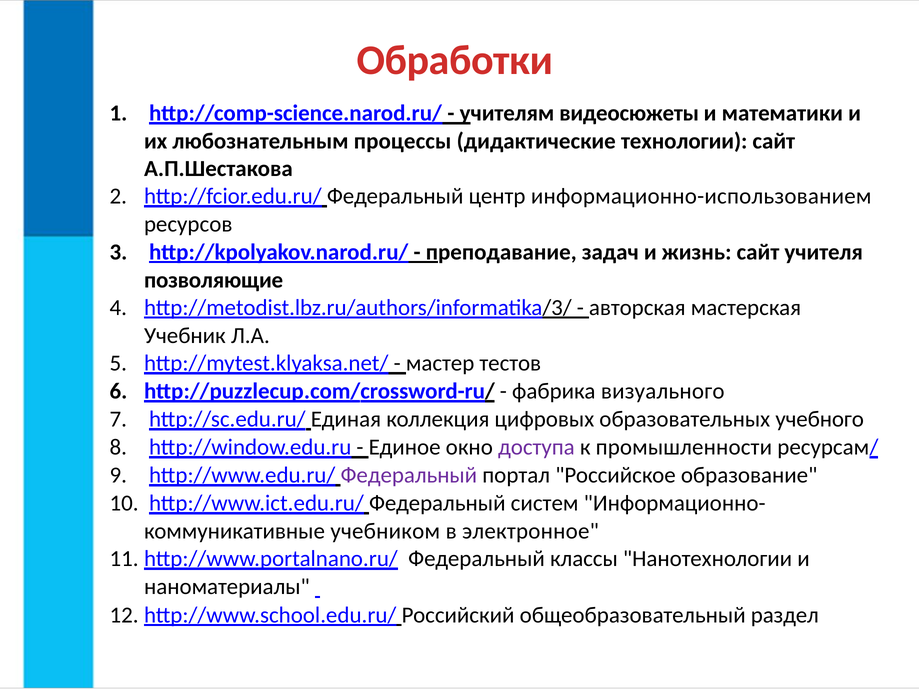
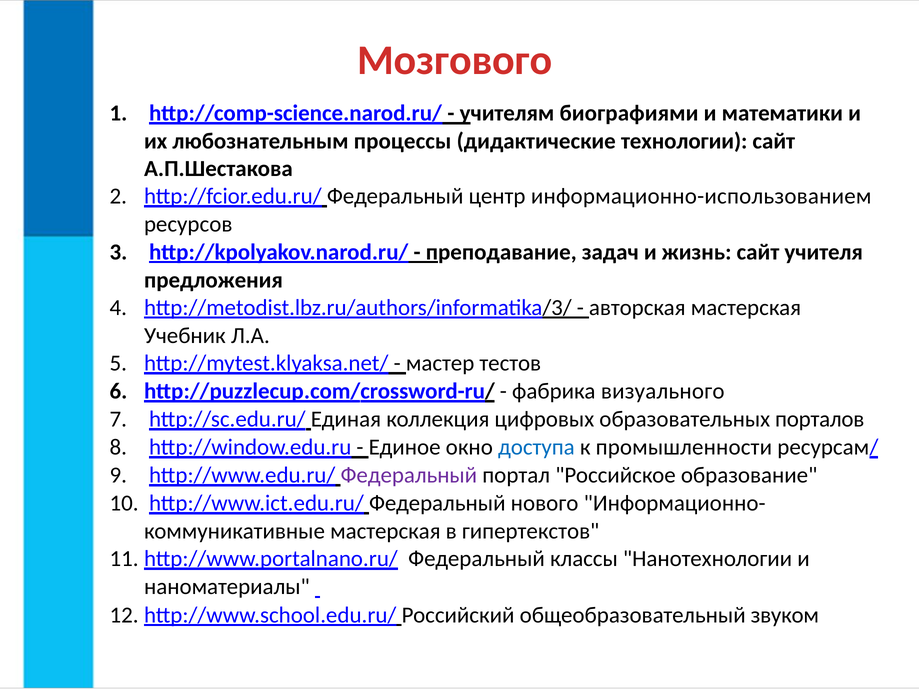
Обработки: Обработки -> Мозгового
видеосюжеты: видеосюжеты -> биографиями
позволяющие: позволяющие -> предложения
учебного: учебного -> порталов
доступа colour: purple -> blue
систем: систем -> нового
учебником at (385, 532): учебником -> мастерская
электронное: электронное -> гипертекстов
раздел: раздел -> звуком
